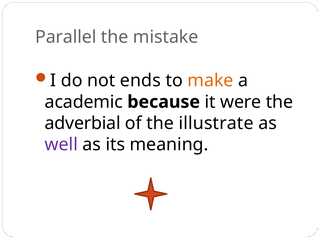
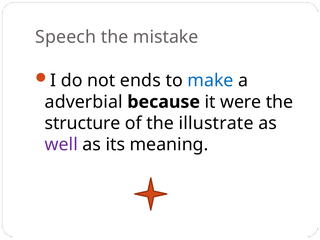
Parallel: Parallel -> Speech
make colour: orange -> blue
academic: academic -> adverbial
adverbial: adverbial -> structure
